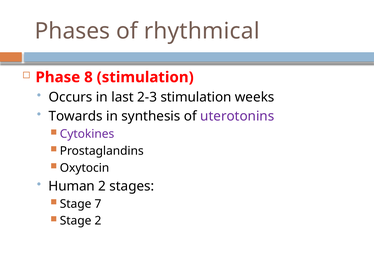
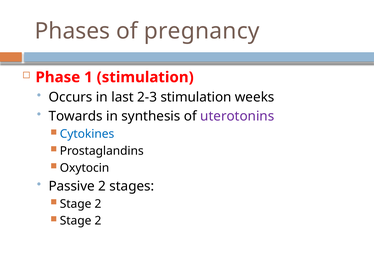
rhythmical: rhythmical -> pregnancy
8: 8 -> 1
Cytokines colour: purple -> blue
Human: Human -> Passive
7 at (98, 204): 7 -> 2
